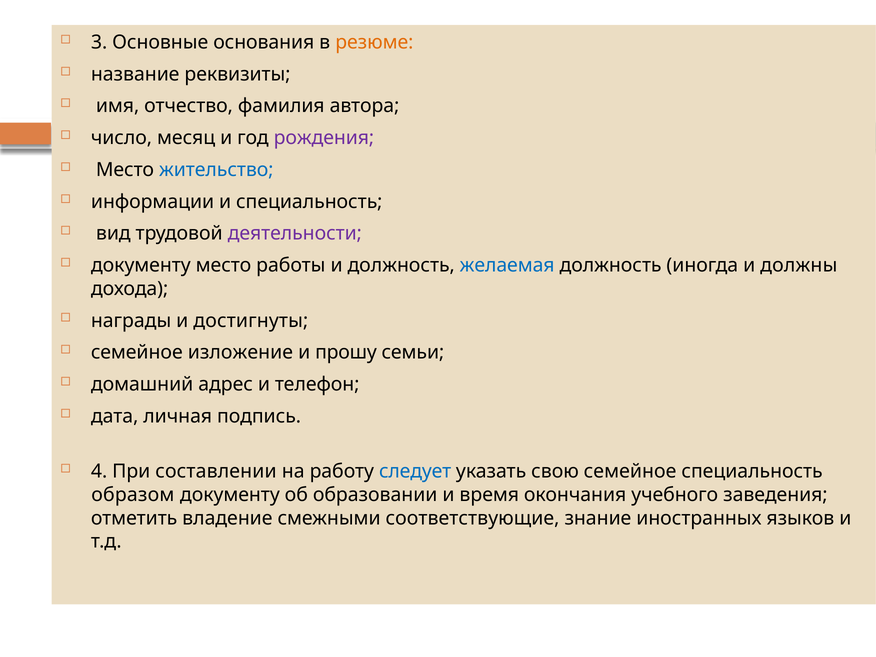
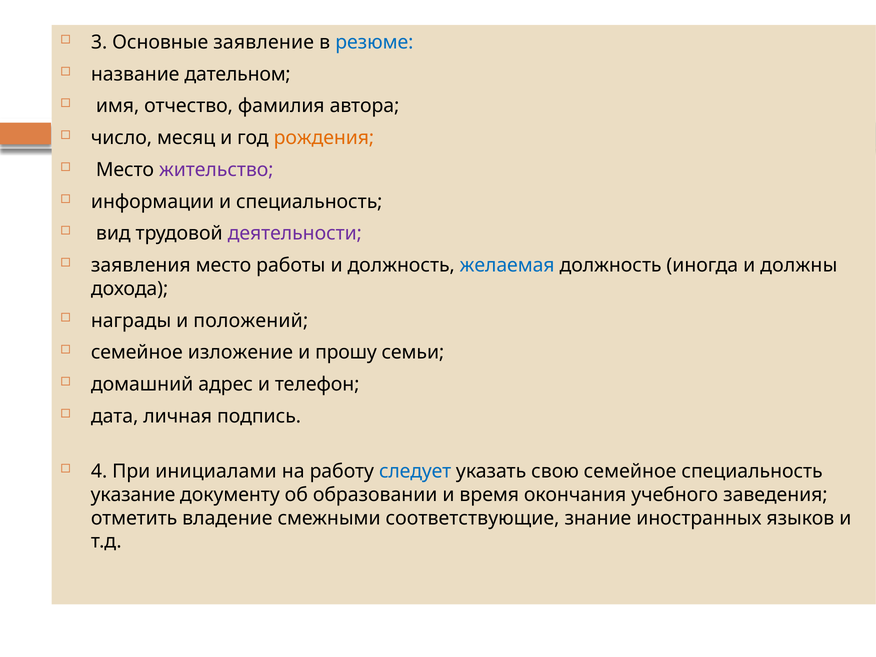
основания: основания -> заявление
резюме colour: orange -> blue
реквизиты: реквизиты -> дательном
рождения colour: purple -> orange
жительство colour: blue -> purple
документу at (141, 265): документу -> заявления
достигнуты: достигнуты -> положений
составлении: составлении -> инициалами
образом: образом -> указание
